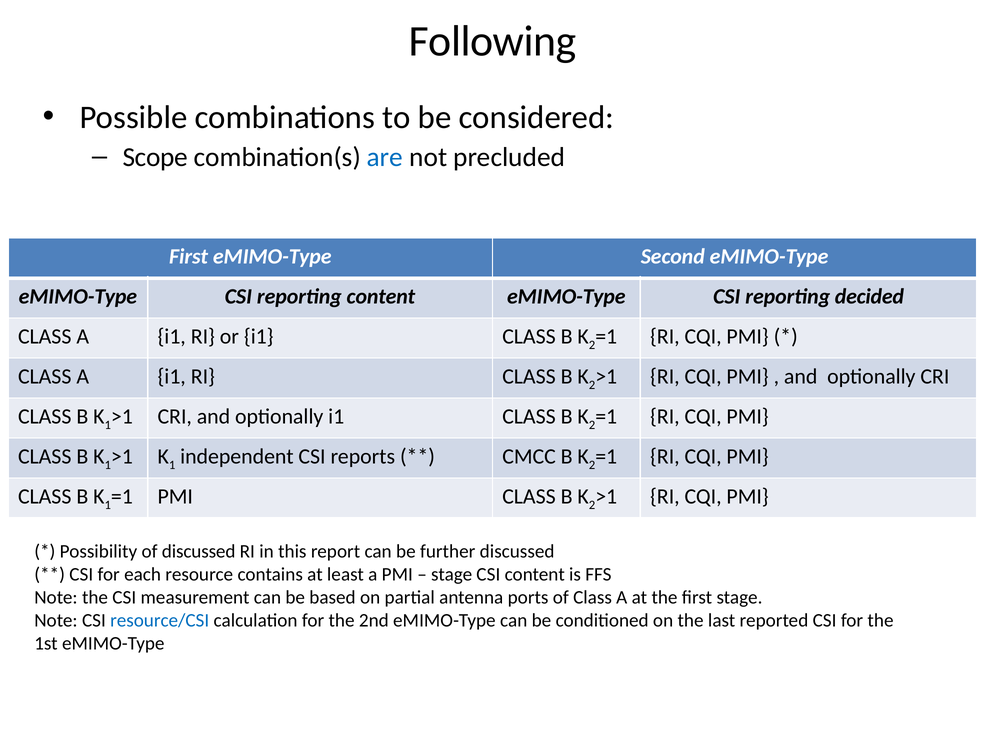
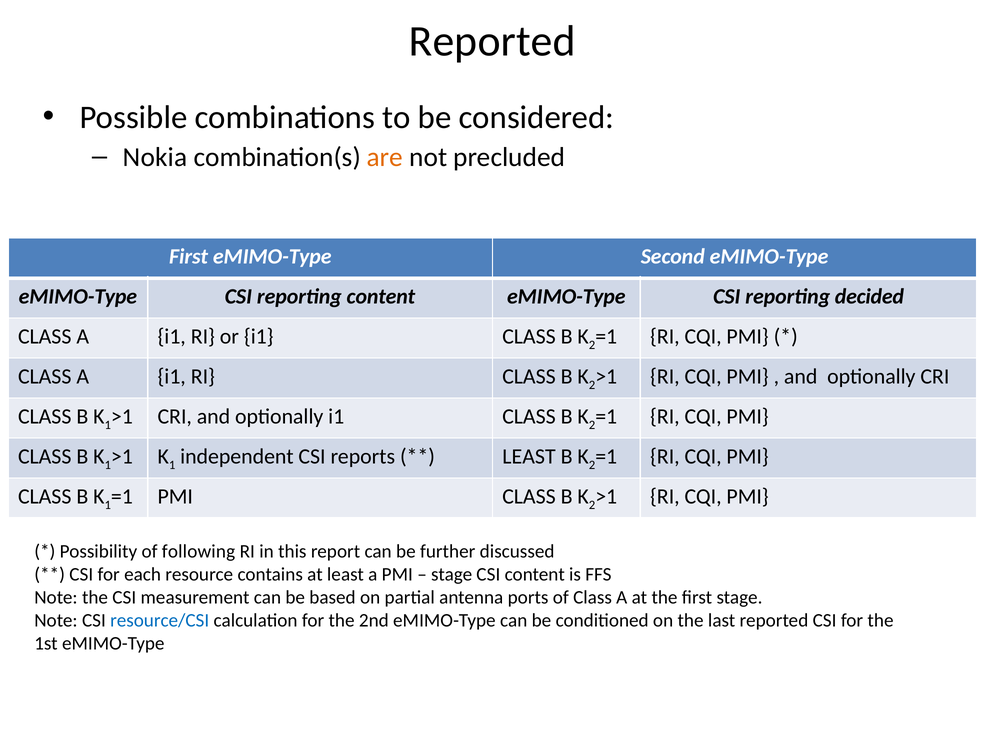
Following at (493, 42): Following -> Reported
Scope: Scope -> Nokia
are colour: blue -> orange
CMCC at (529, 456): CMCC -> LEAST
of discussed: discussed -> following
